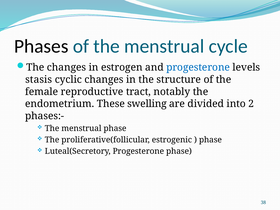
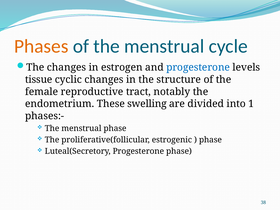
Phases colour: black -> orange
stasis: stasis -> tissue
2: 2 -> 1
